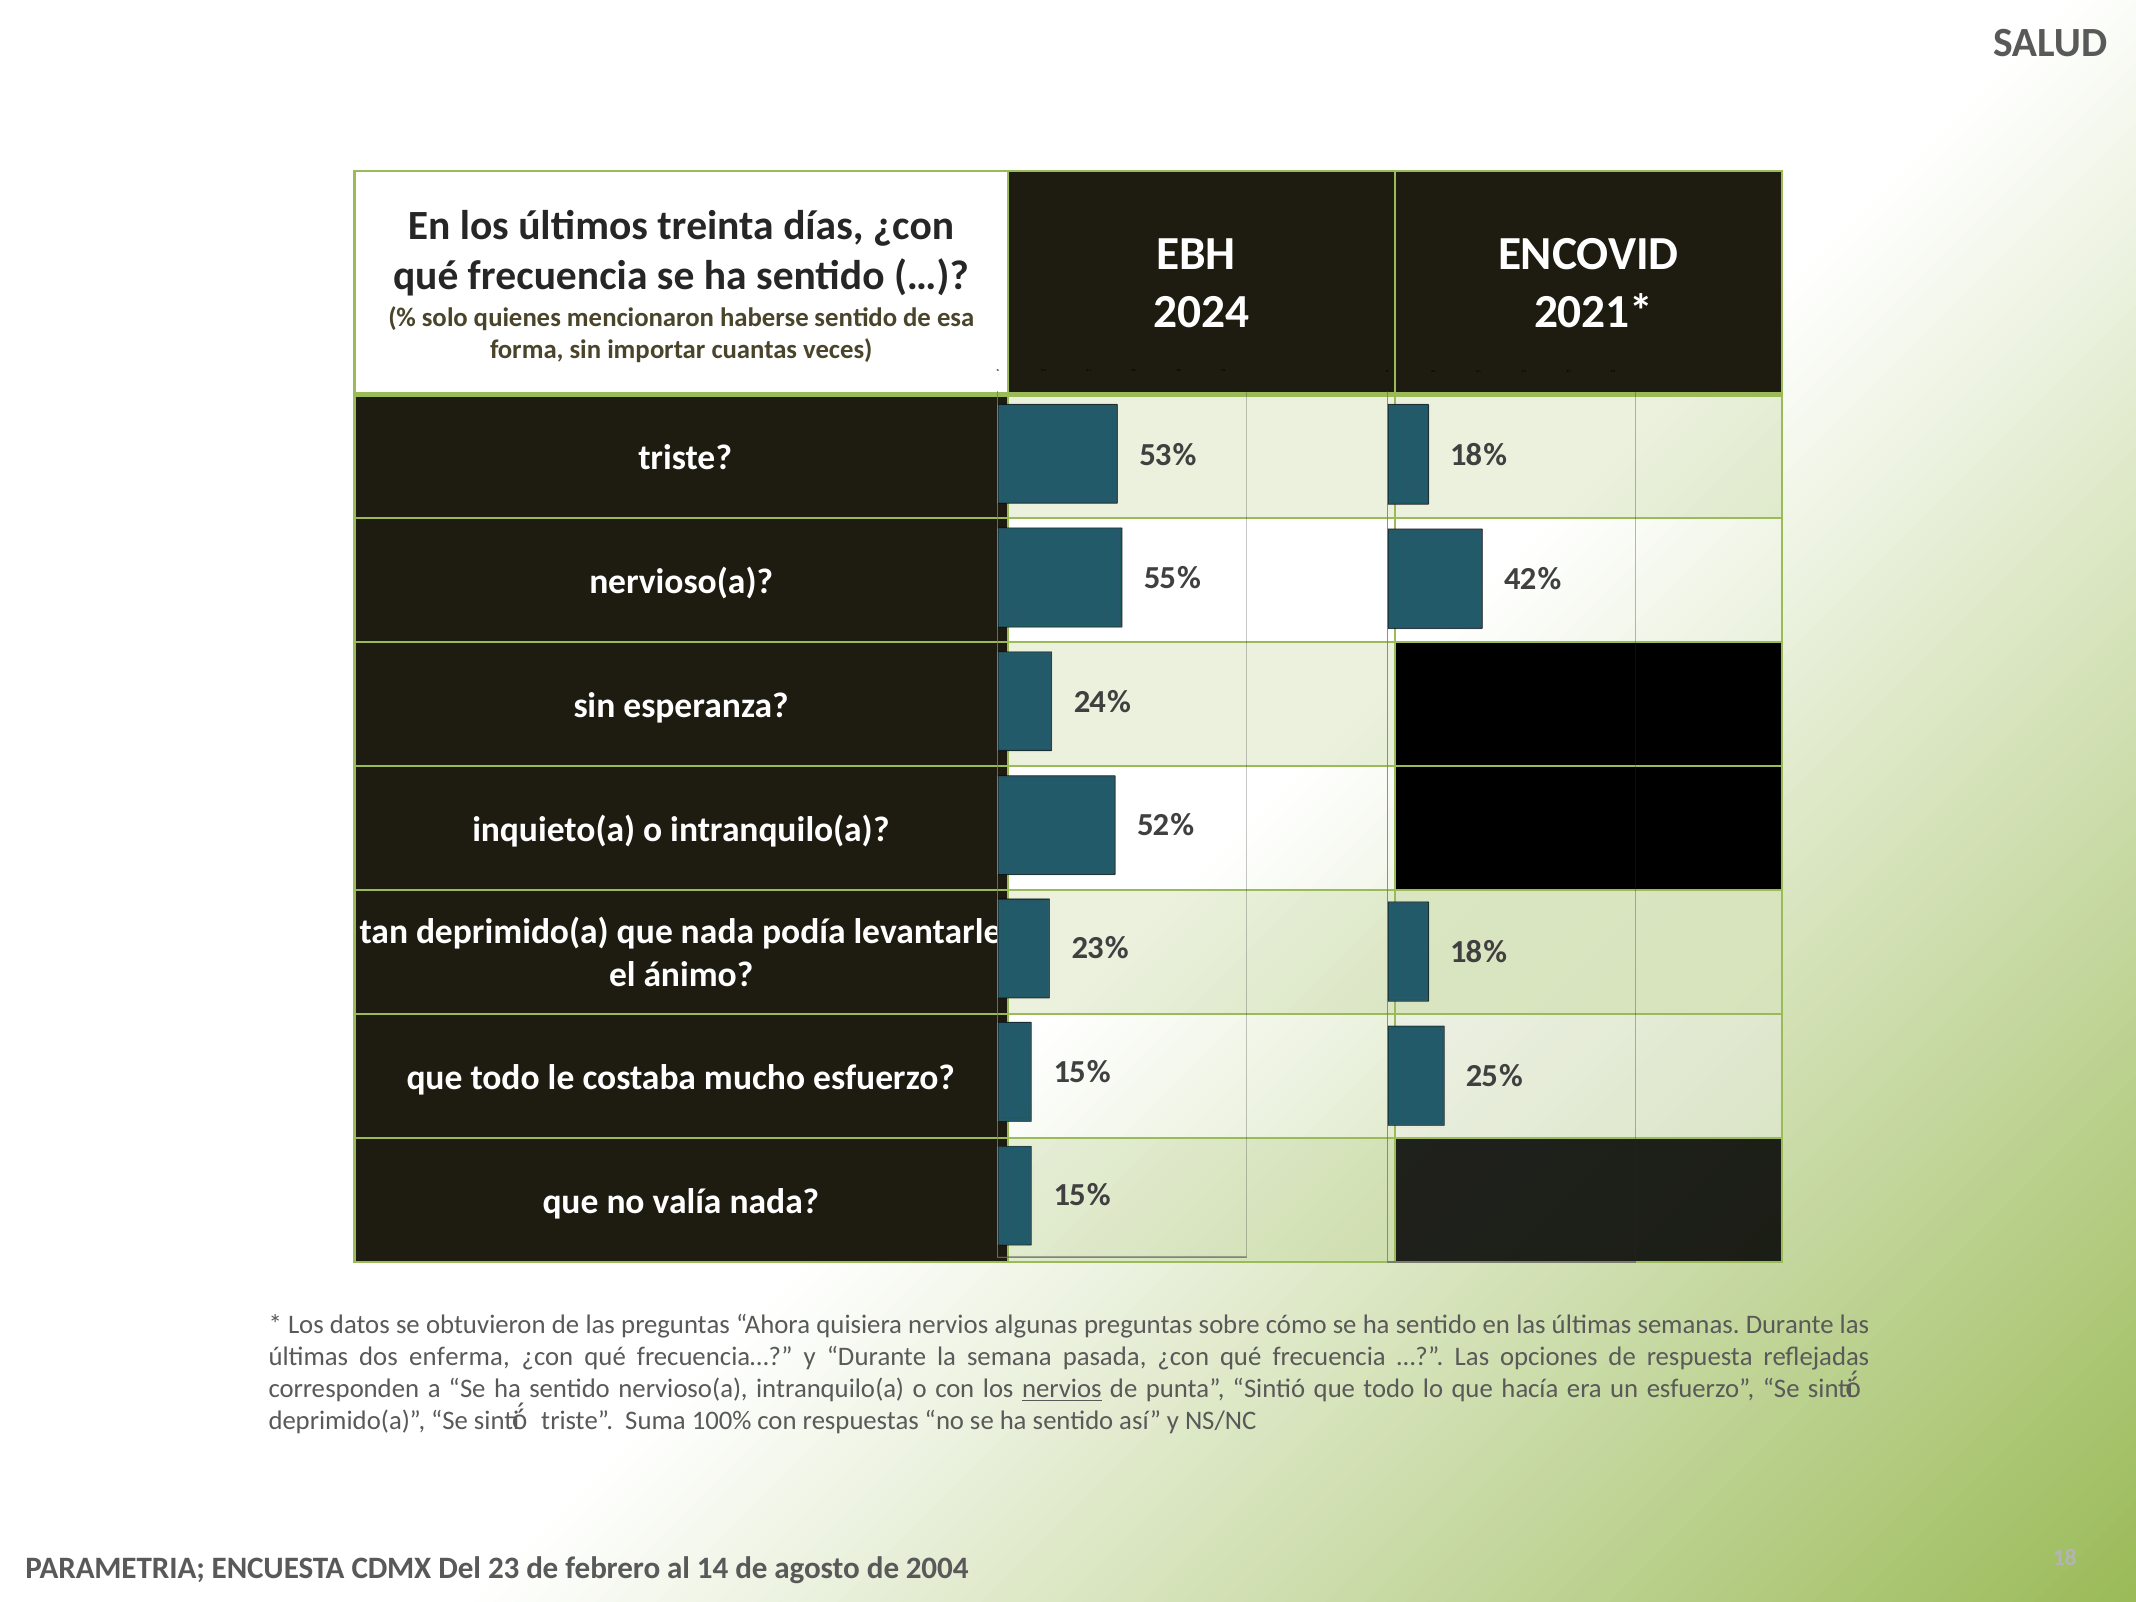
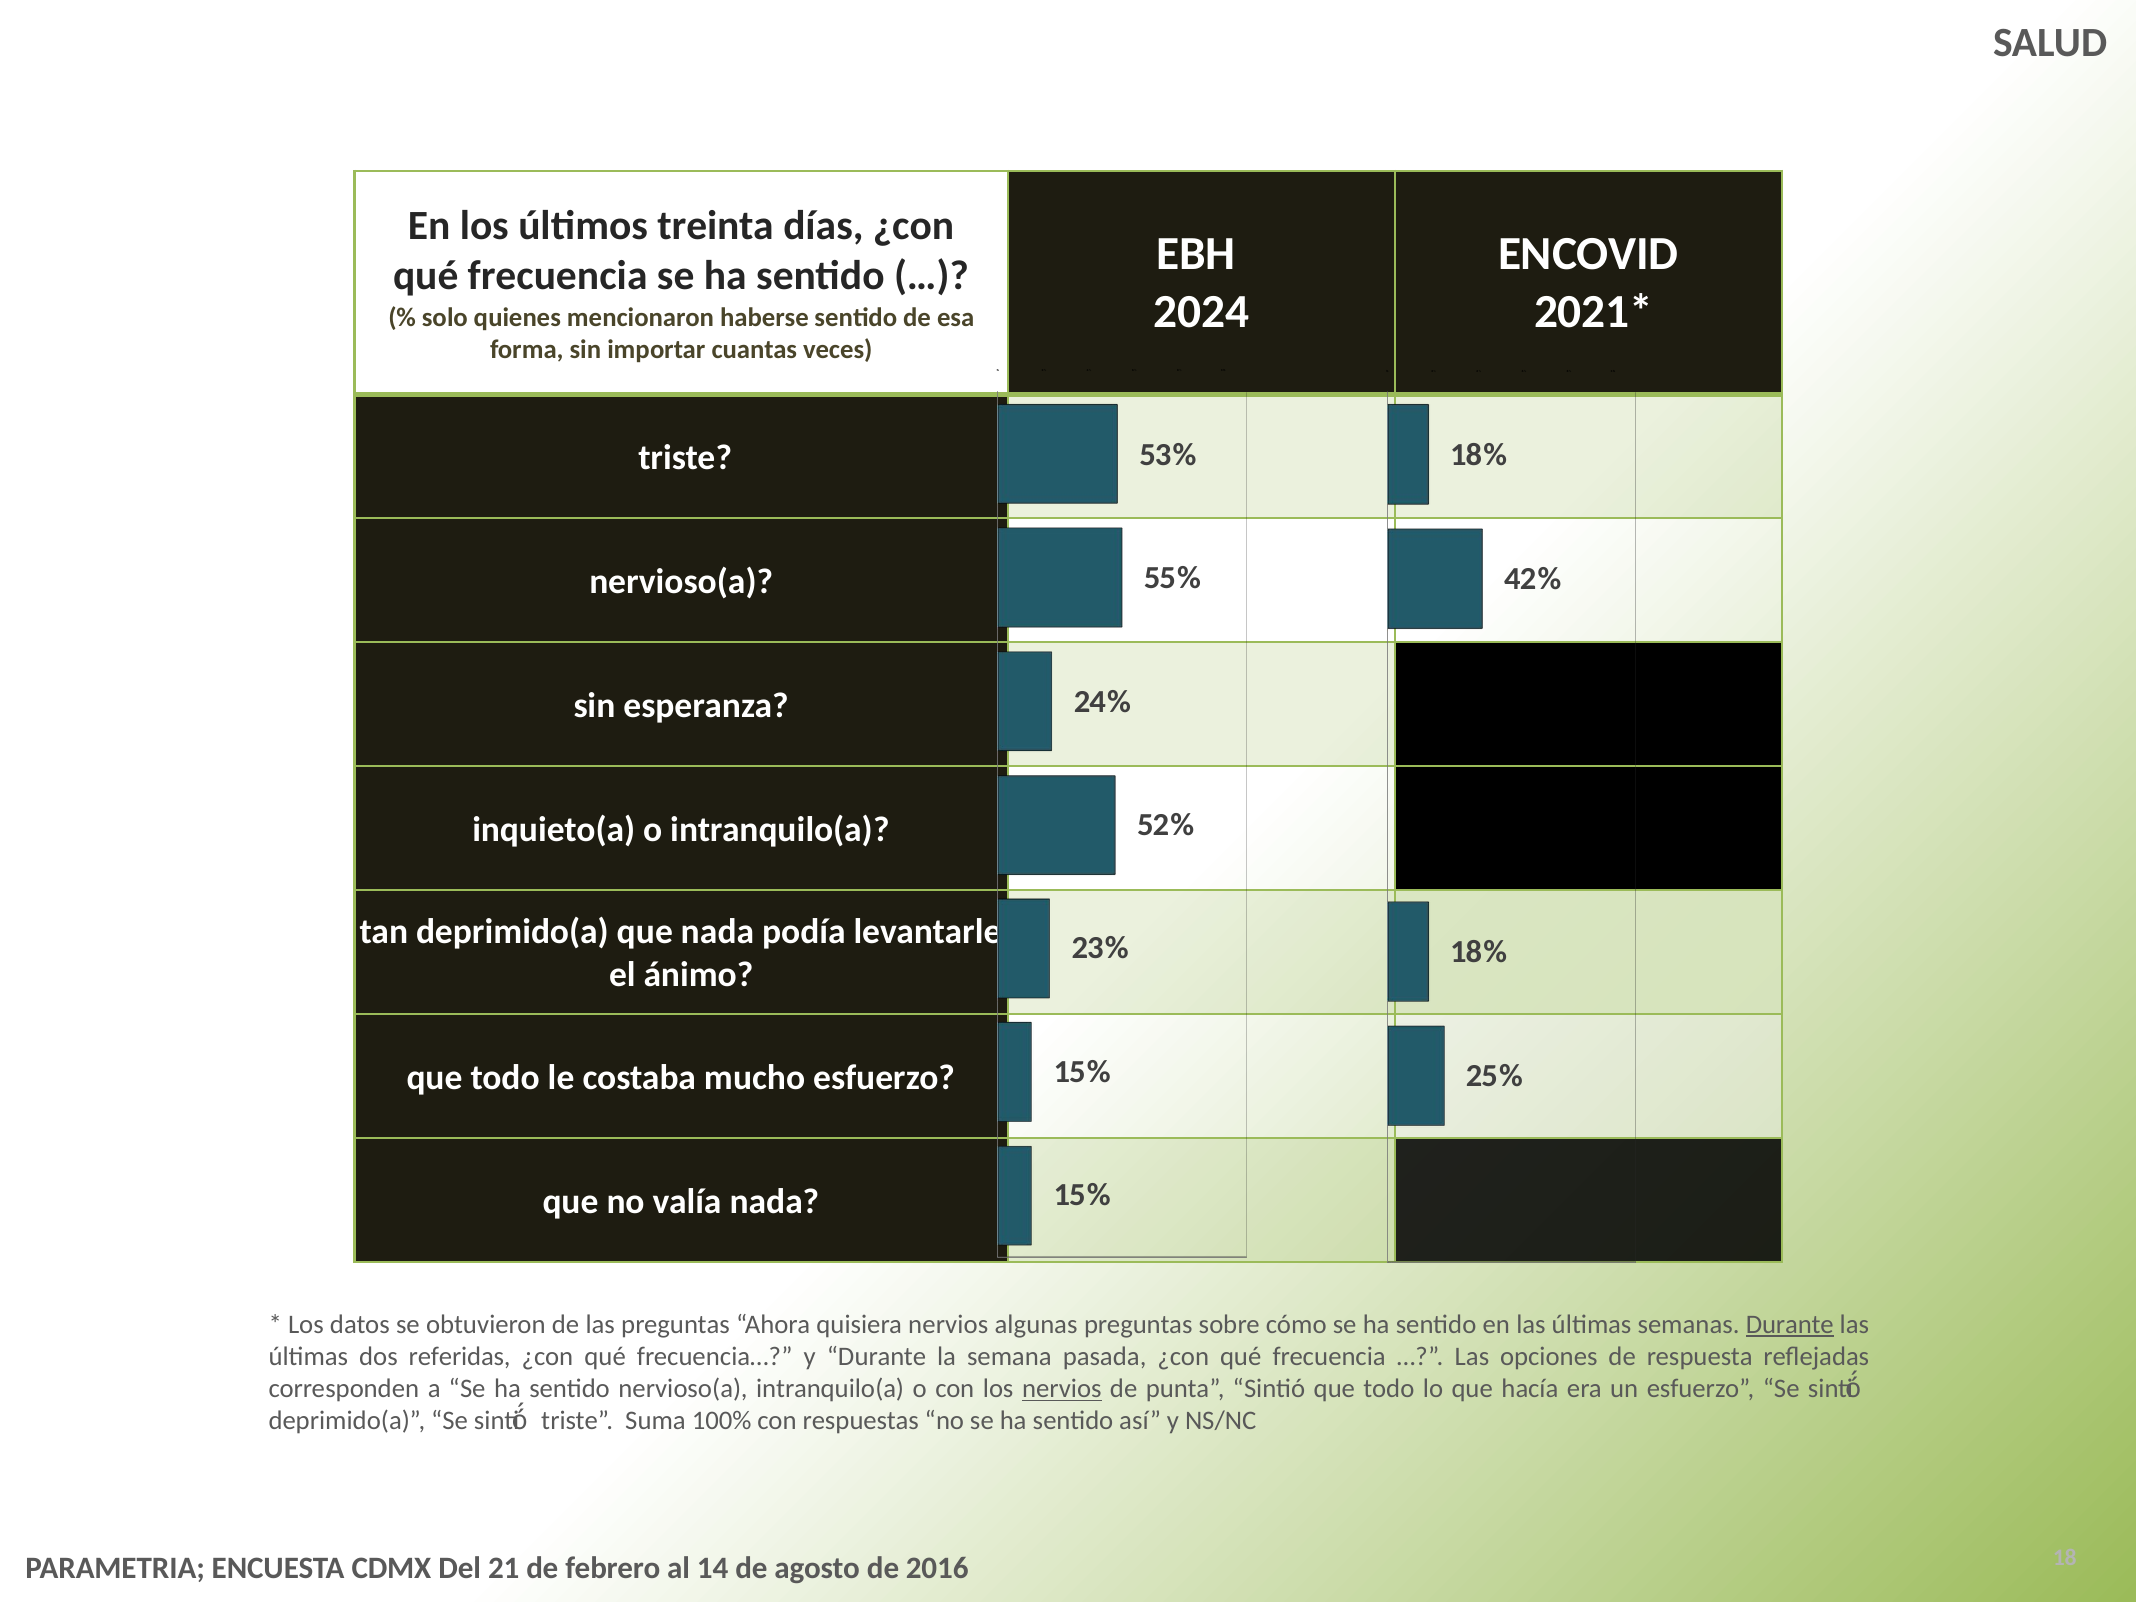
Durante at (1790, 1325) underline: none -> present
enferma: enferma -> referidas
23: 23 -> 21
2004: 2004 -> 2016
